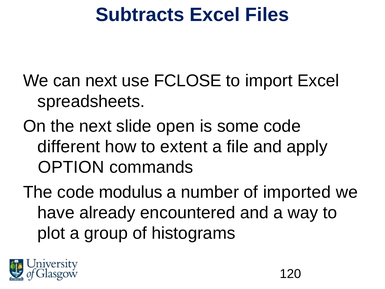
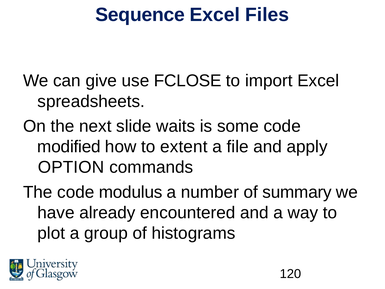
Subtracts: Subtracts -> Sequence
can next: next -> give
open: open -> waits
different: different -> modified
imported: imported -> summary
